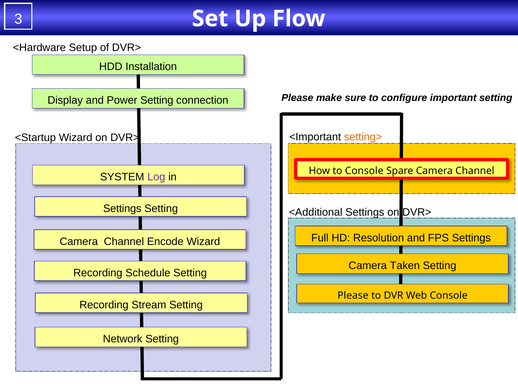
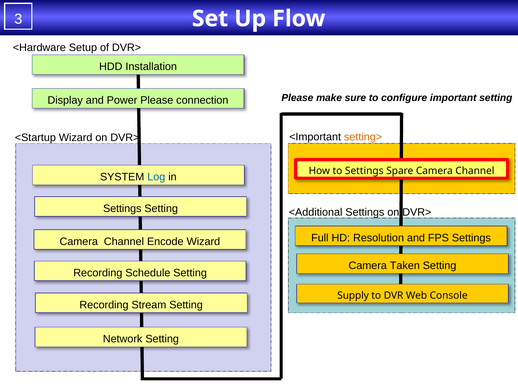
Power Setting: Setting -> Please
to Console: Console -> Settings
Log colour: purple -> blue
Please at (353, 295): Please -> Supply
